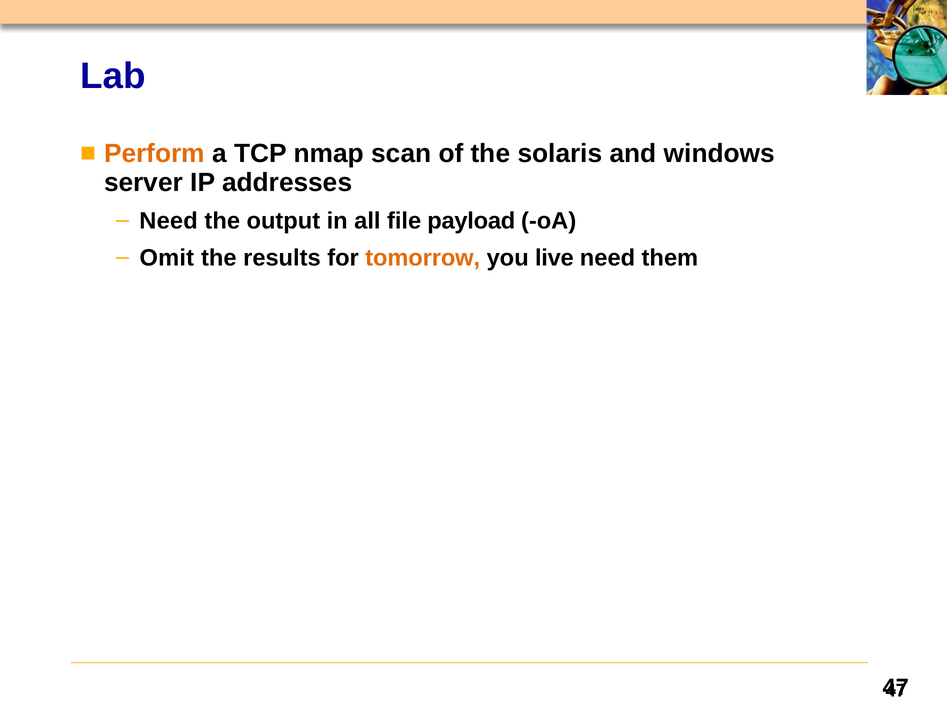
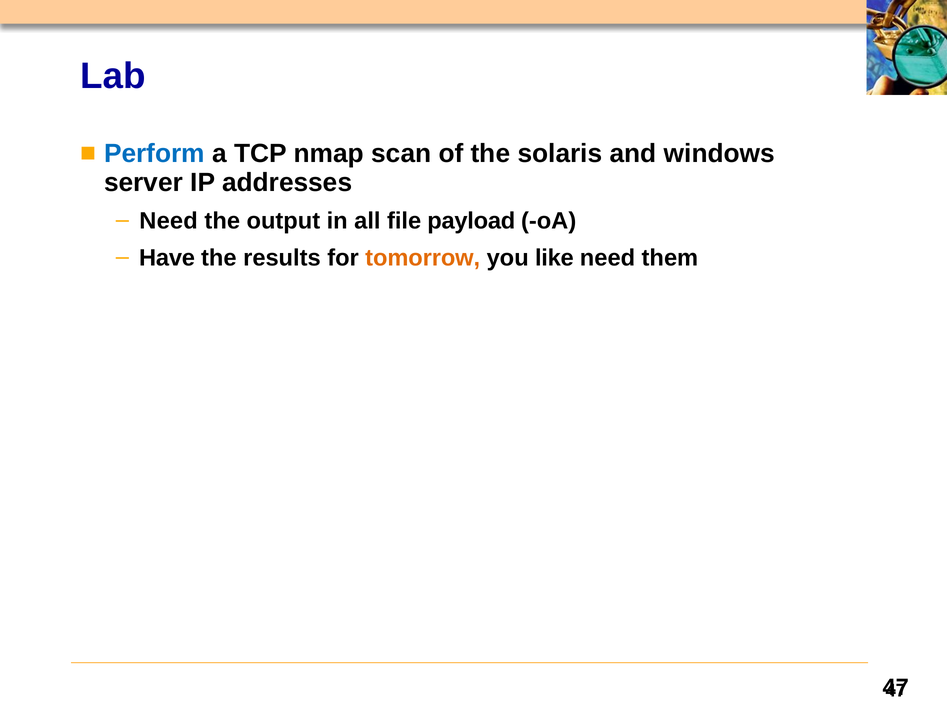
Perform colour: orange -> blue
Omit: Omit -> Have
live: live -> like
